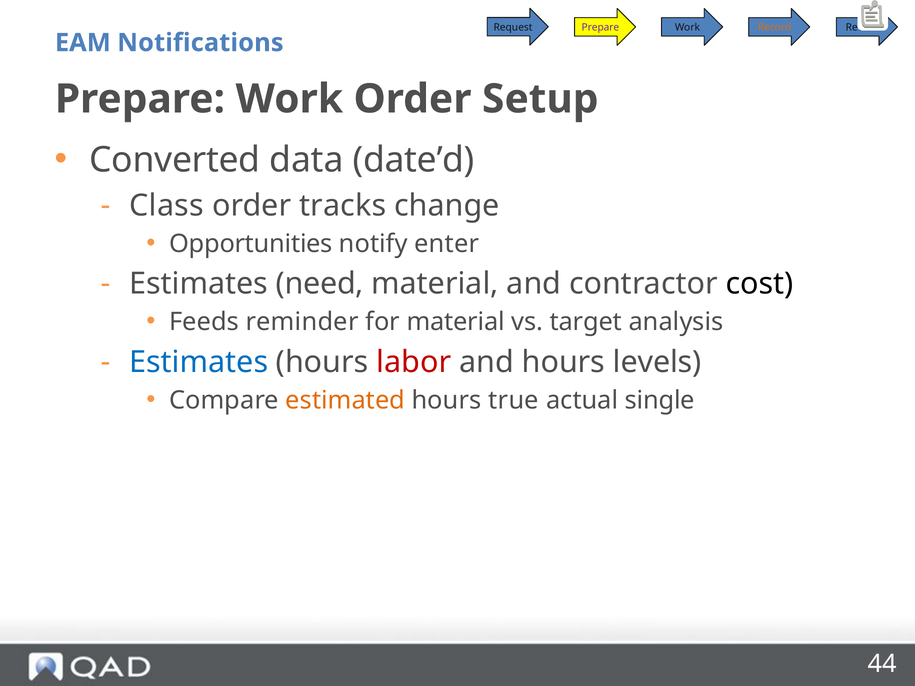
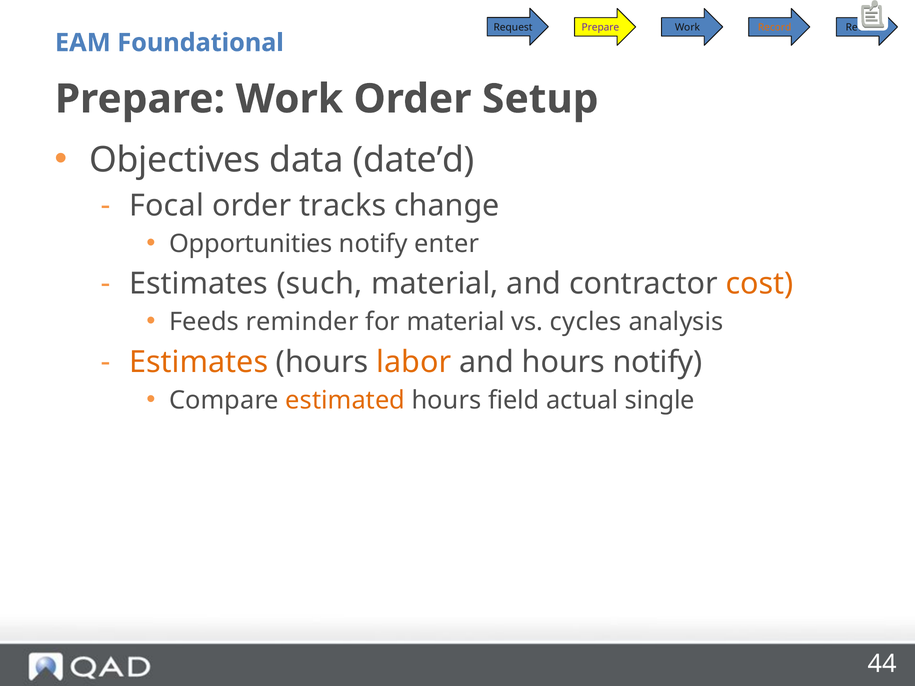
Notifications: Notifications -> Foundational
Converted: Converted -> Objectives
Class: Class -> Focal
need: need -> such
cost colour: black -> orange
target: target -> cycles
Estimates at (199, 362) colour: blue -> orange
labor colour: red -> orange
hours levels: levels -> notify
true: true -> field
